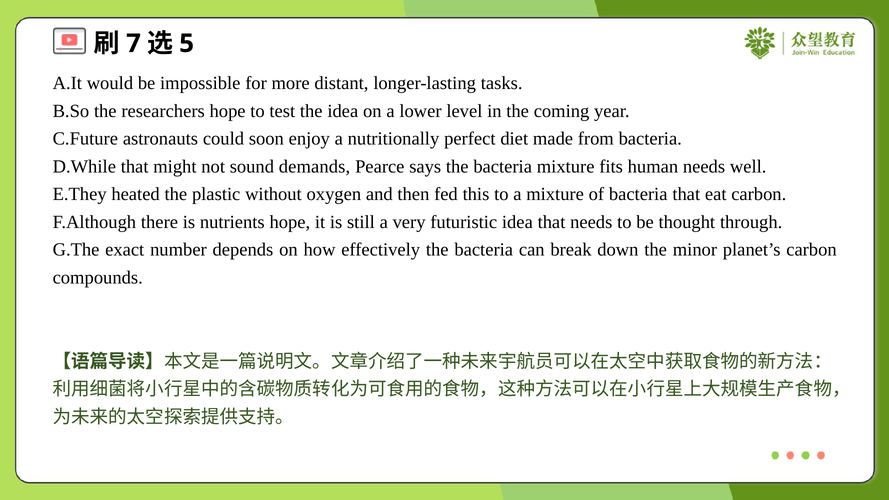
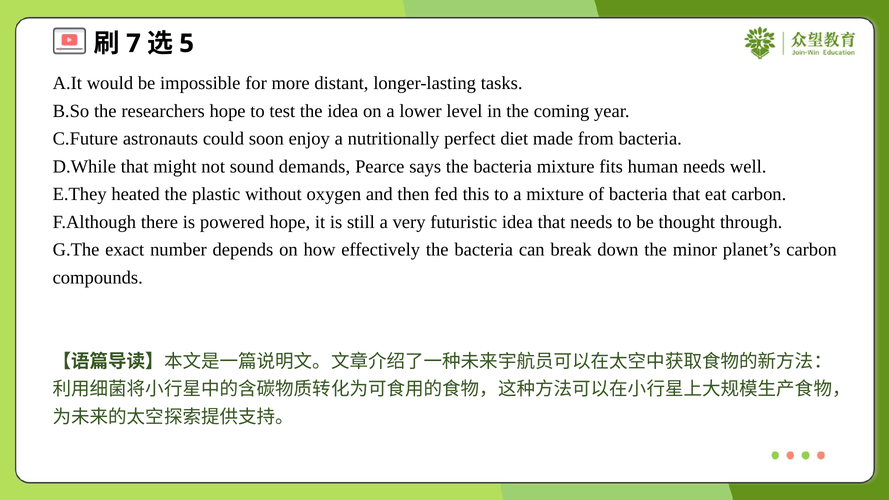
nutrients: nutrients -> powered
